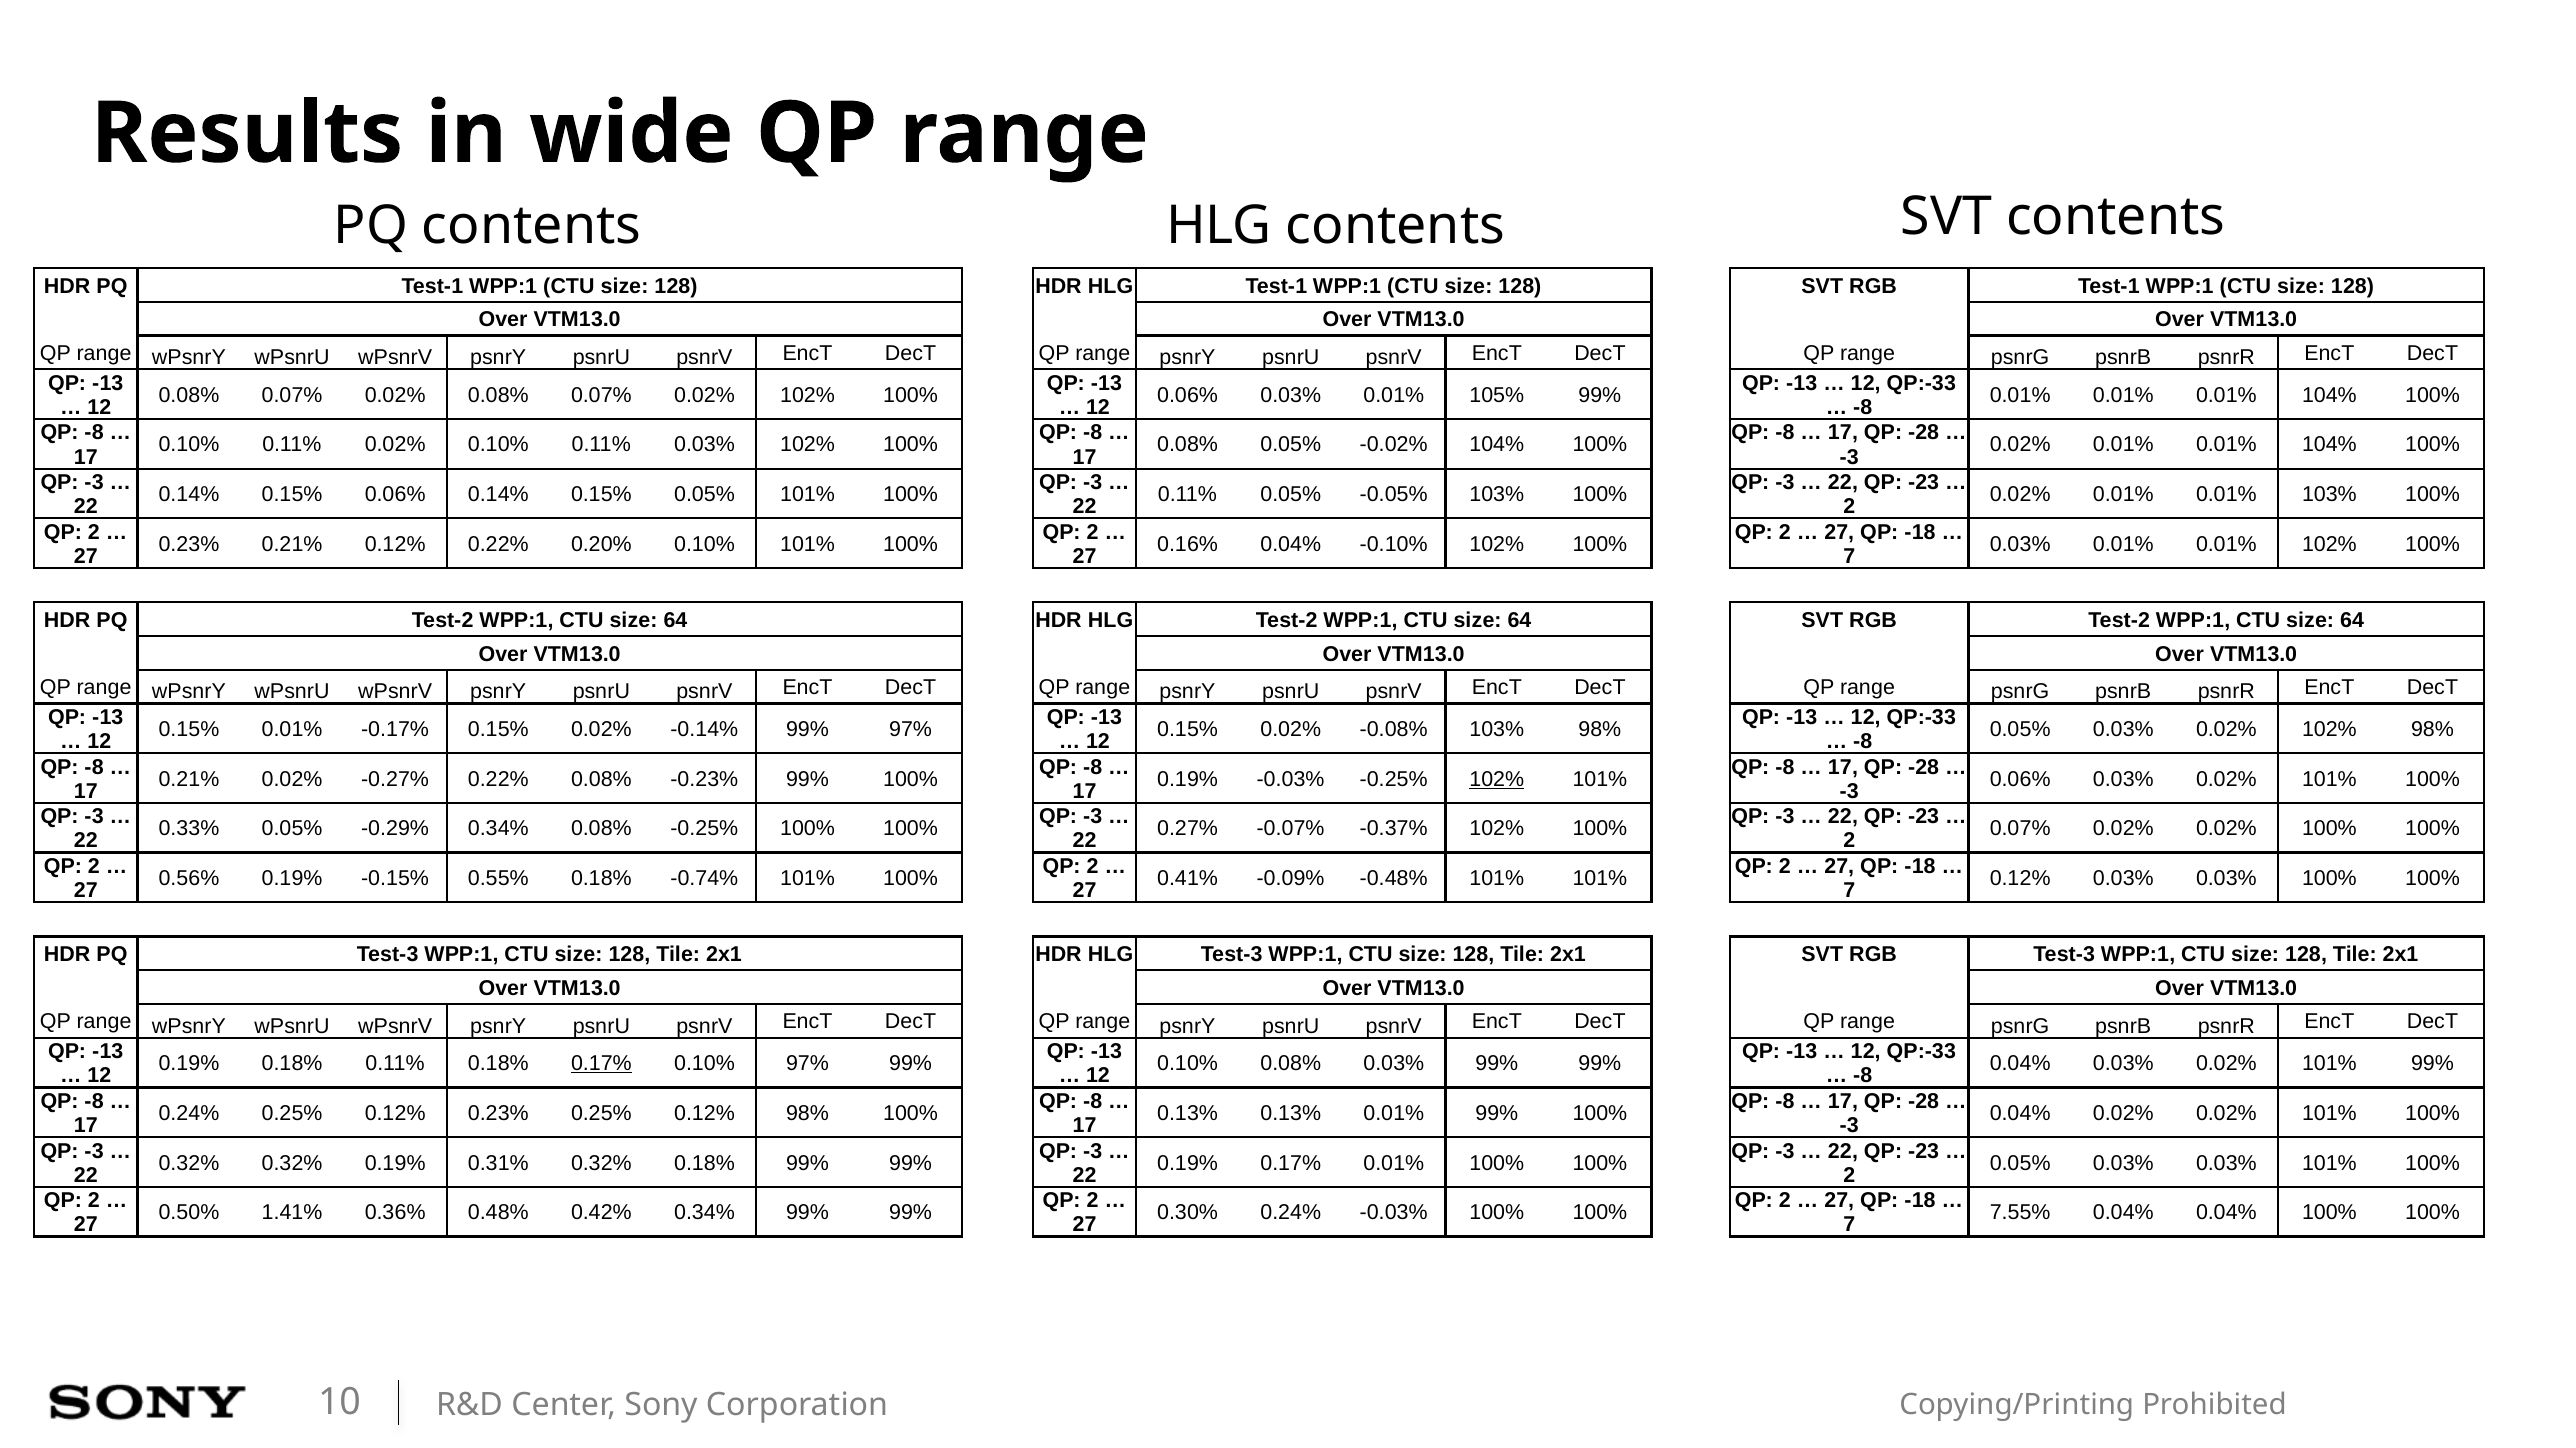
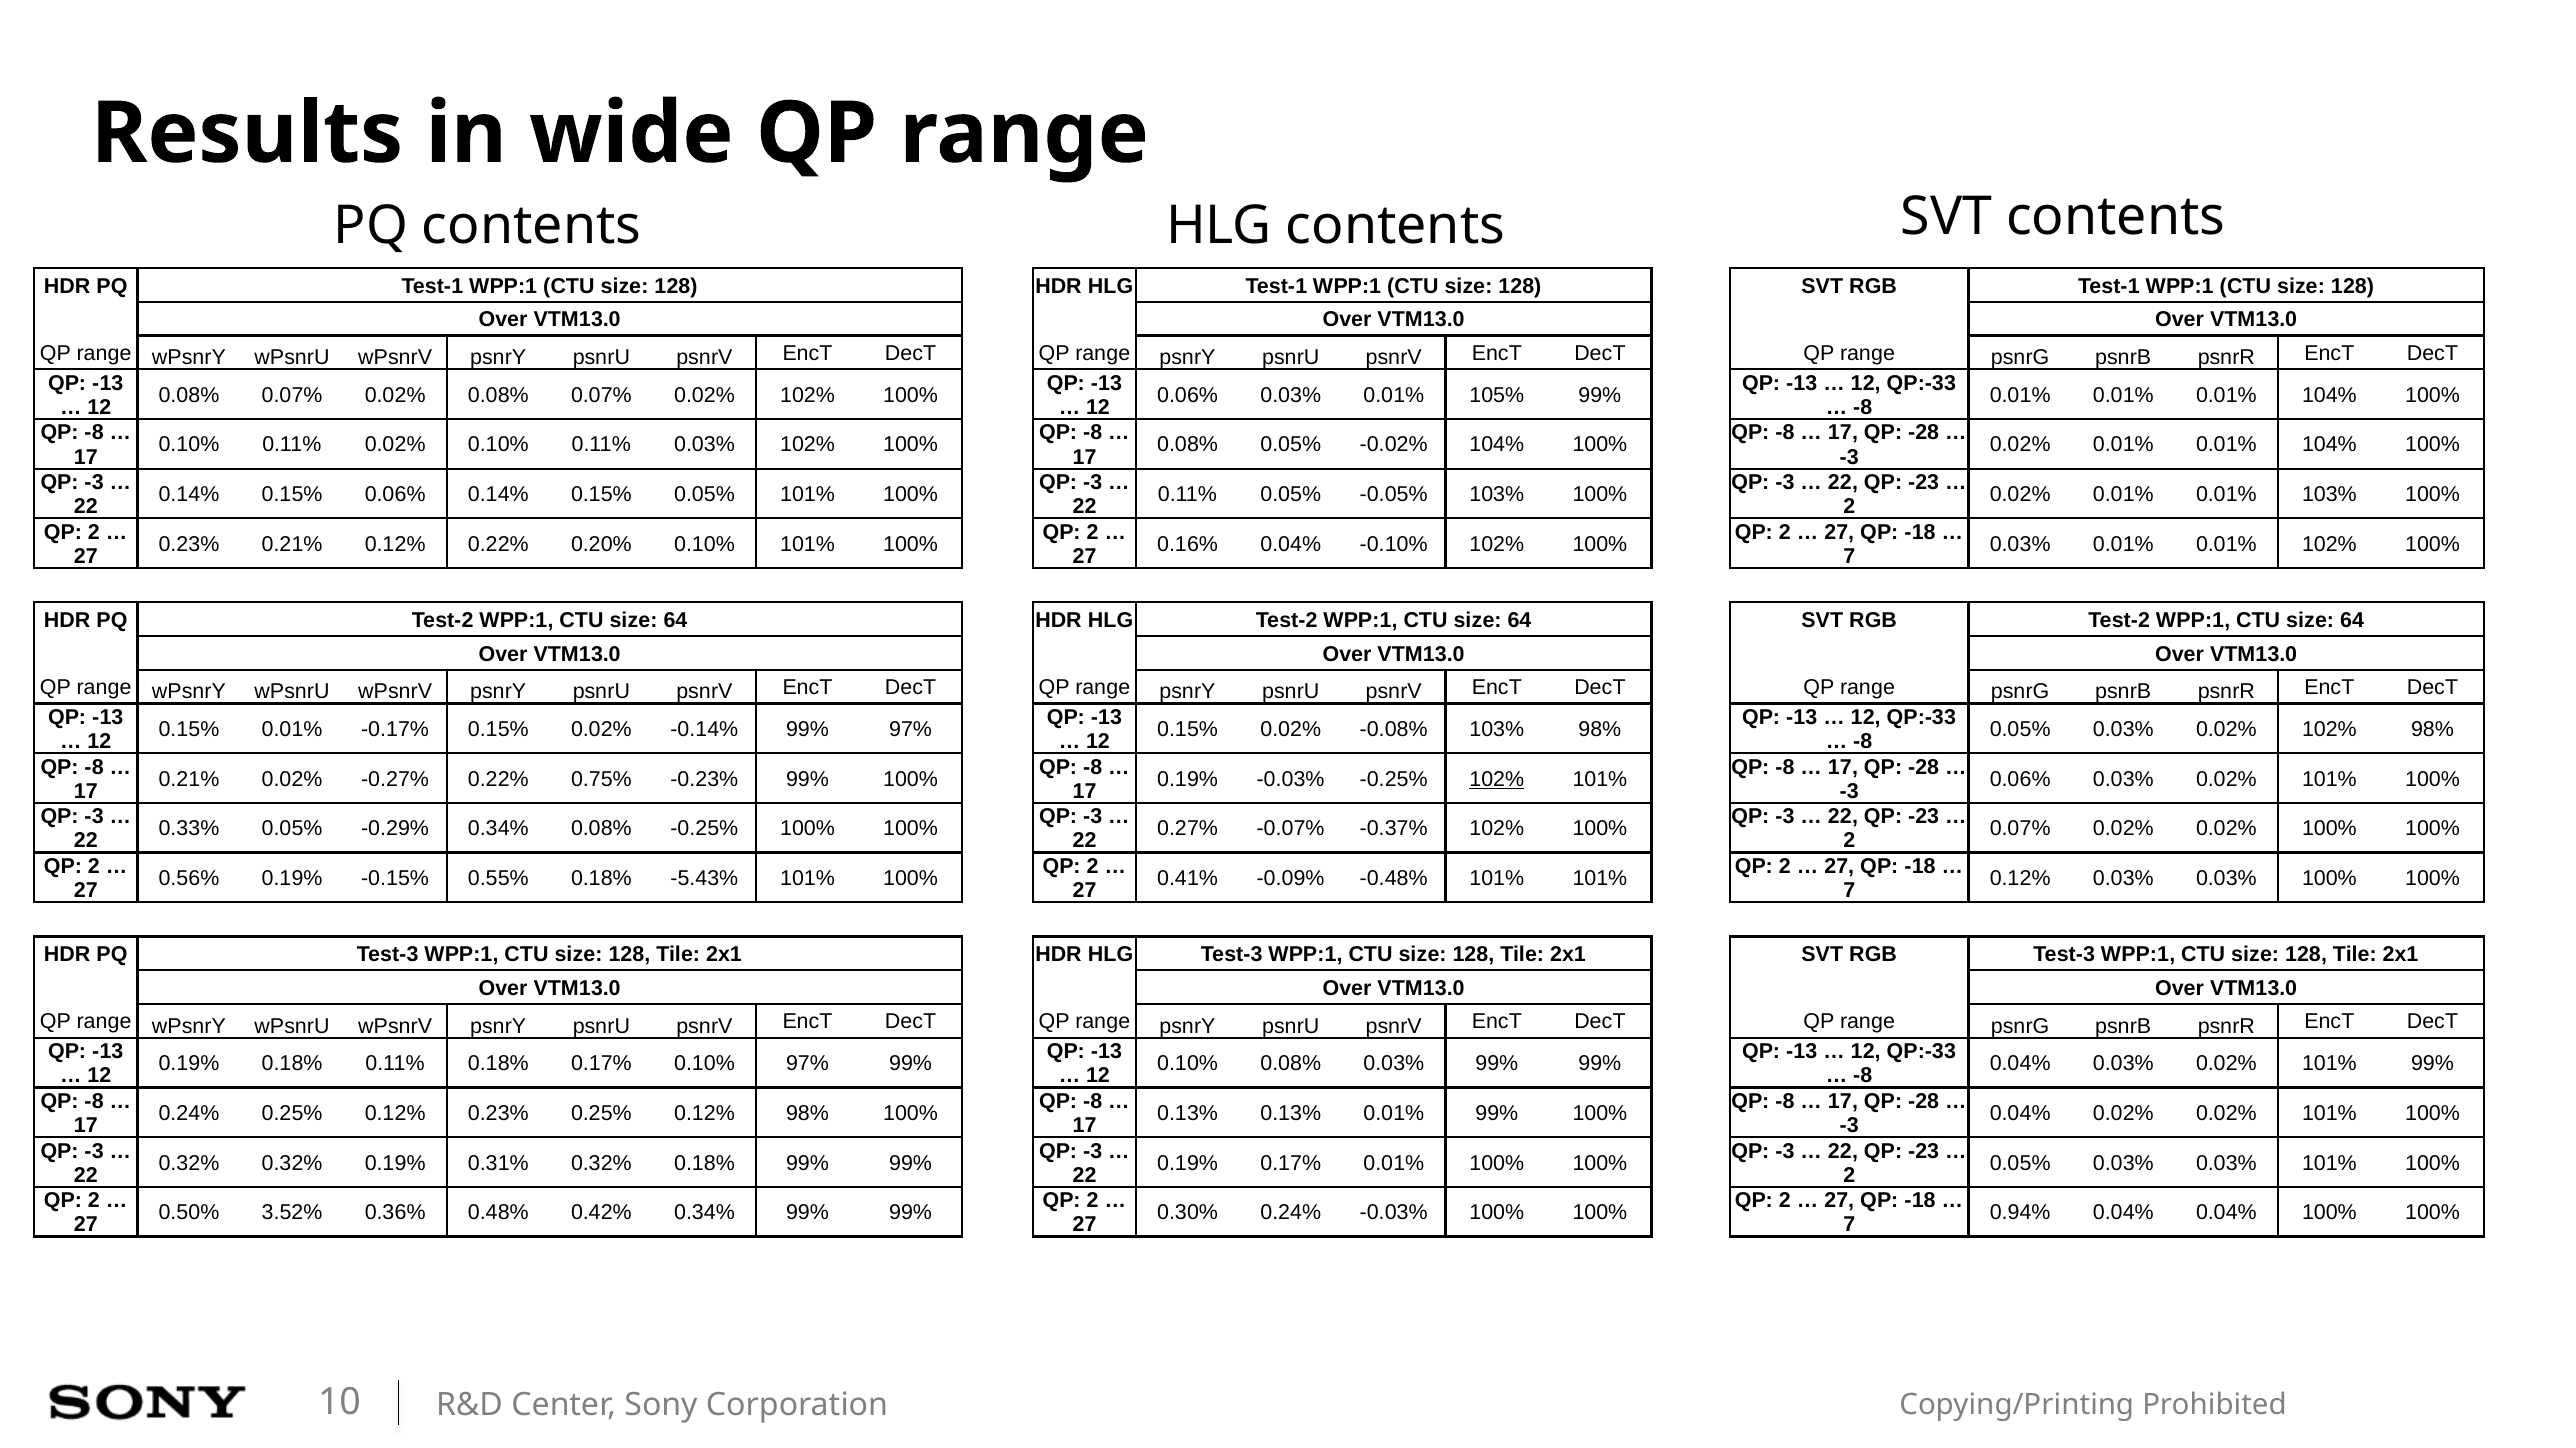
0.22% 0.08%: 0.08% -> 0.75%
-0.74%: -0.74% -> -5.43%
0.17% at (601, 1063) underline: present -> none
1.41%: 1.41% -> 3.52%
7.55%: 7.55% -> 0.94%
